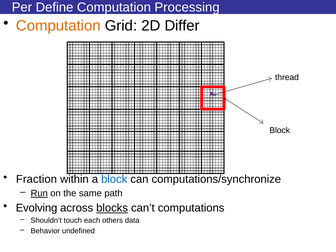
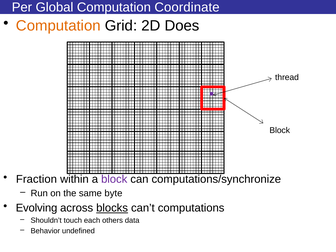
Define: Define -> Global
Processing: Processing -> Coordinate
Differ: Differ -> Does
block at (114, 179) colour: blue -> purple
Run underline: present -> none
path: path -> byte
